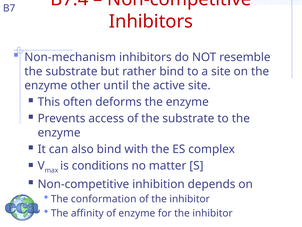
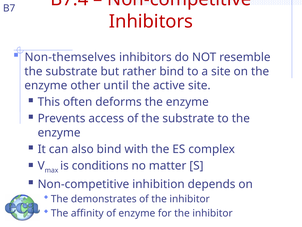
Non-mechanism: Non-mechanism -> Non-themselves
conformation: conformation -> demonstrates
